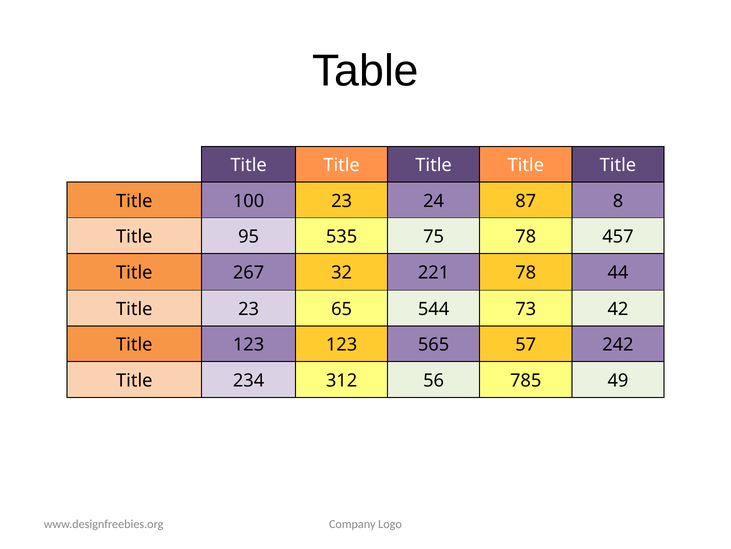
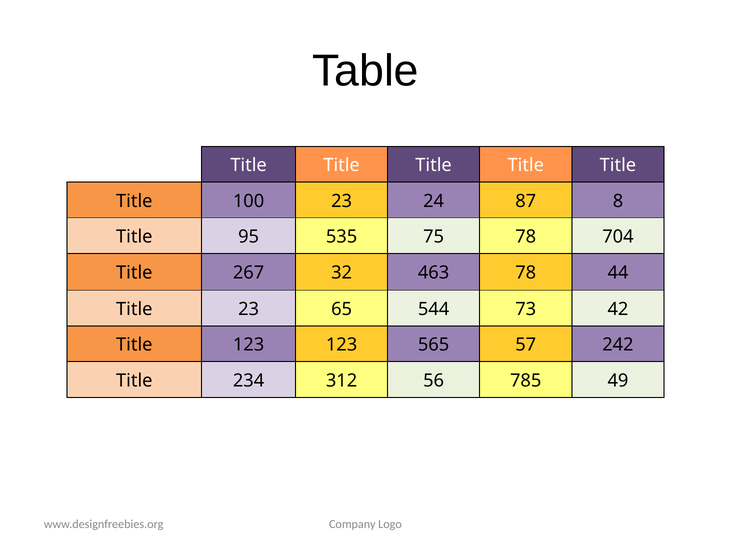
457: 457 -> 704
221: 221 -> 463
